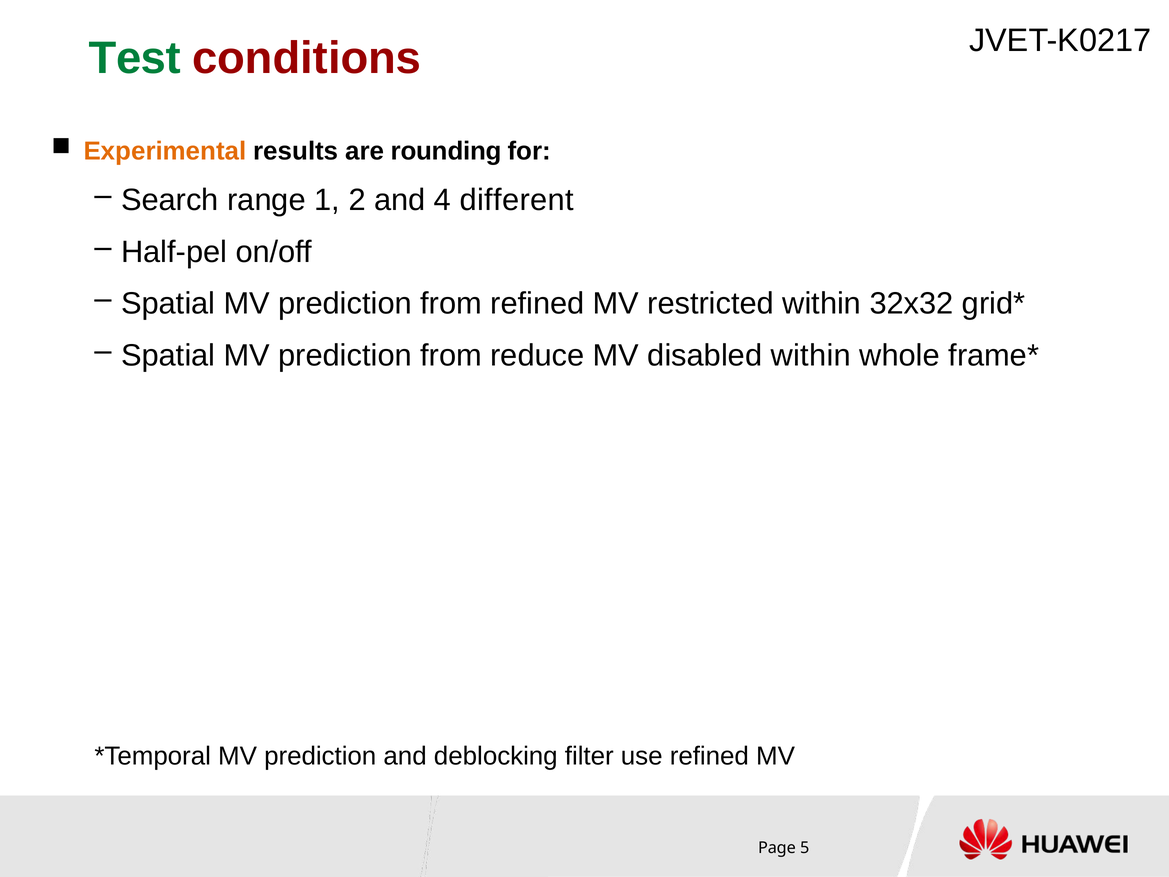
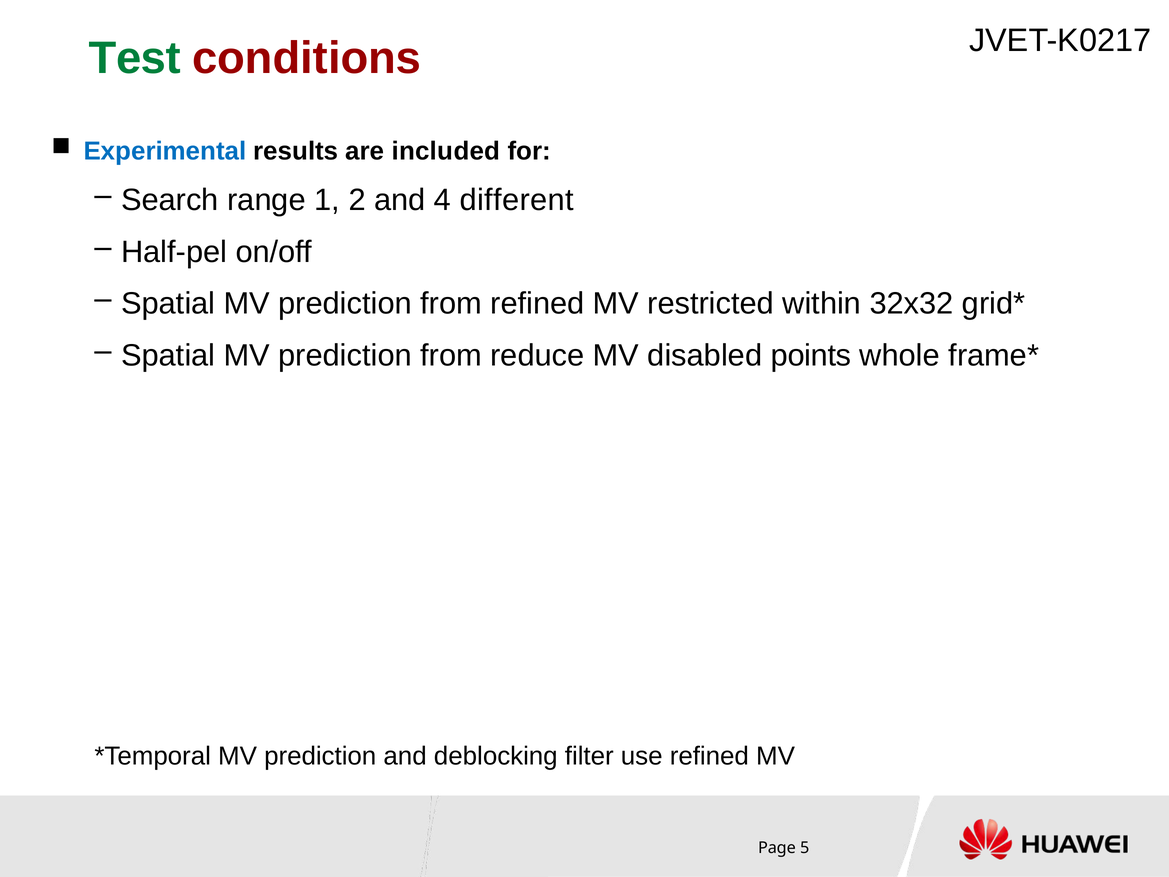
Experimental colour: orange -> blue
rounding: rounding -> included
disabled within: within -> points
